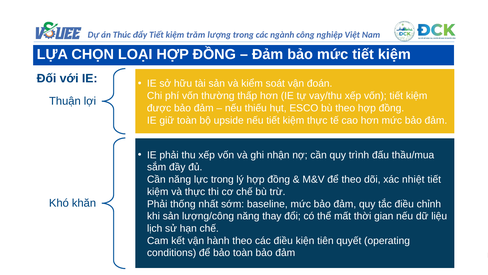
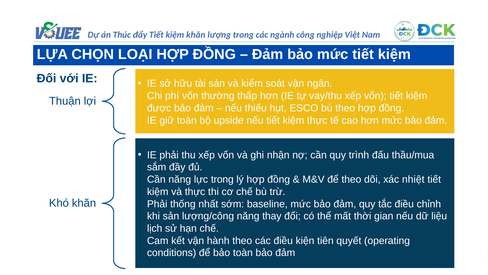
kiệm trăm: trăm -> khăn
đoán: đoán -> ngân
